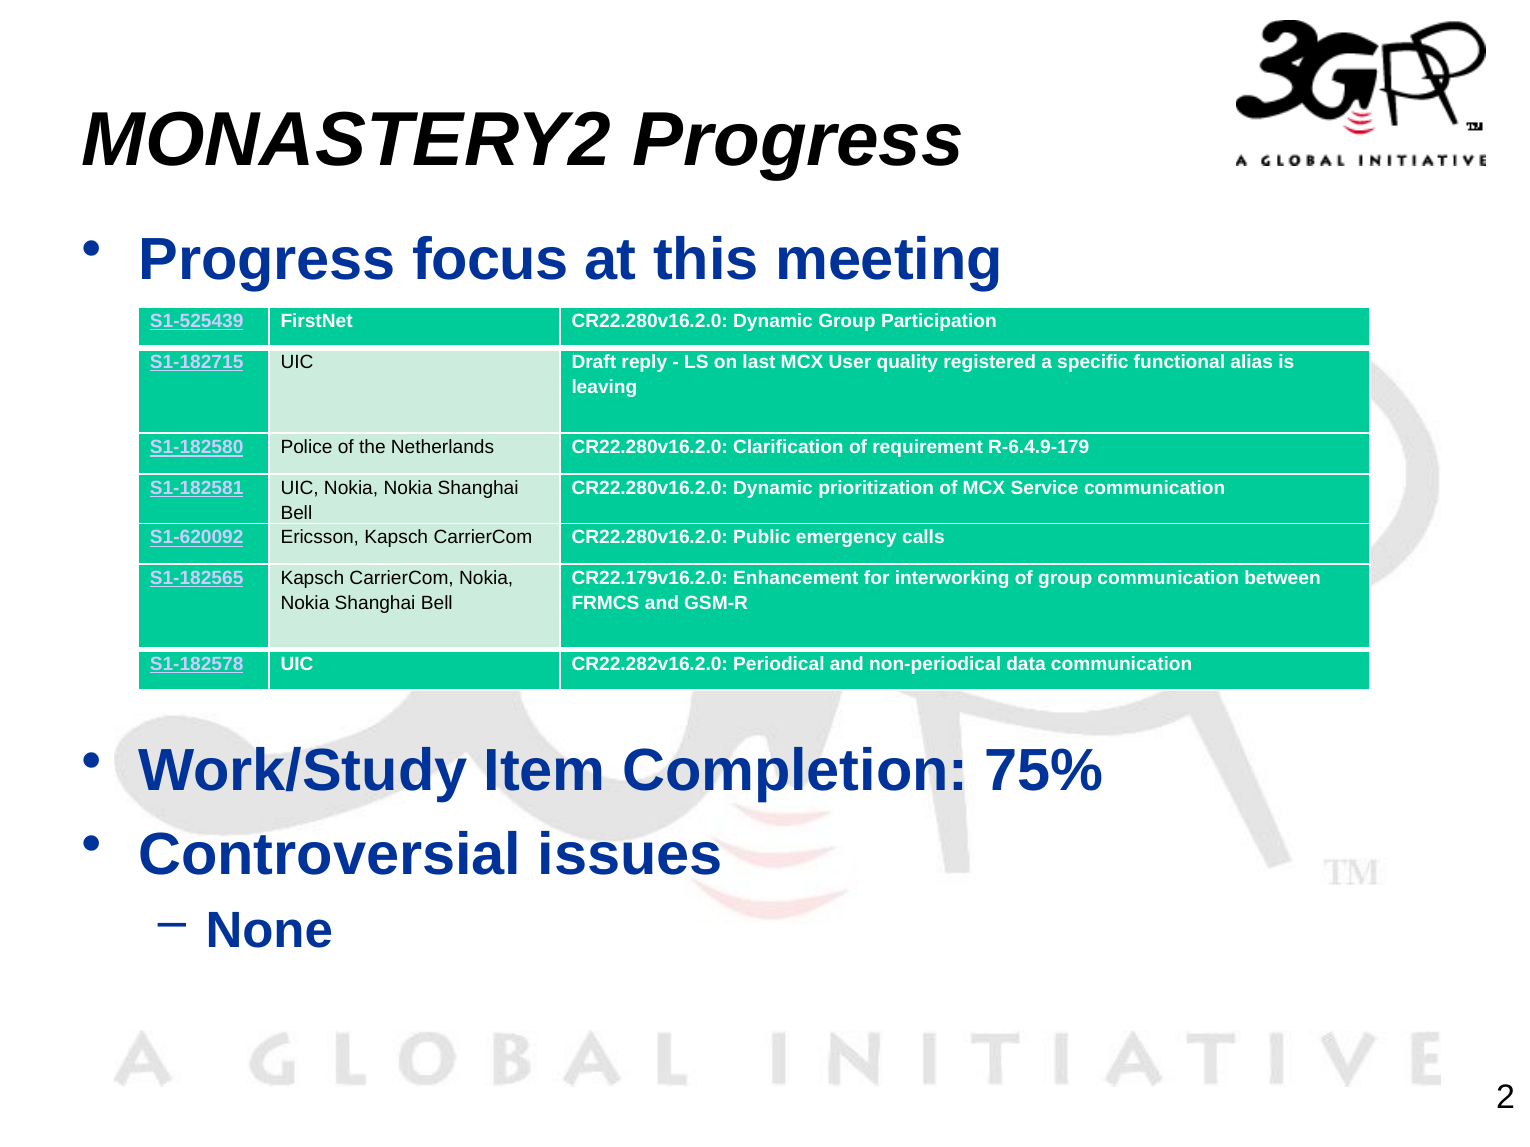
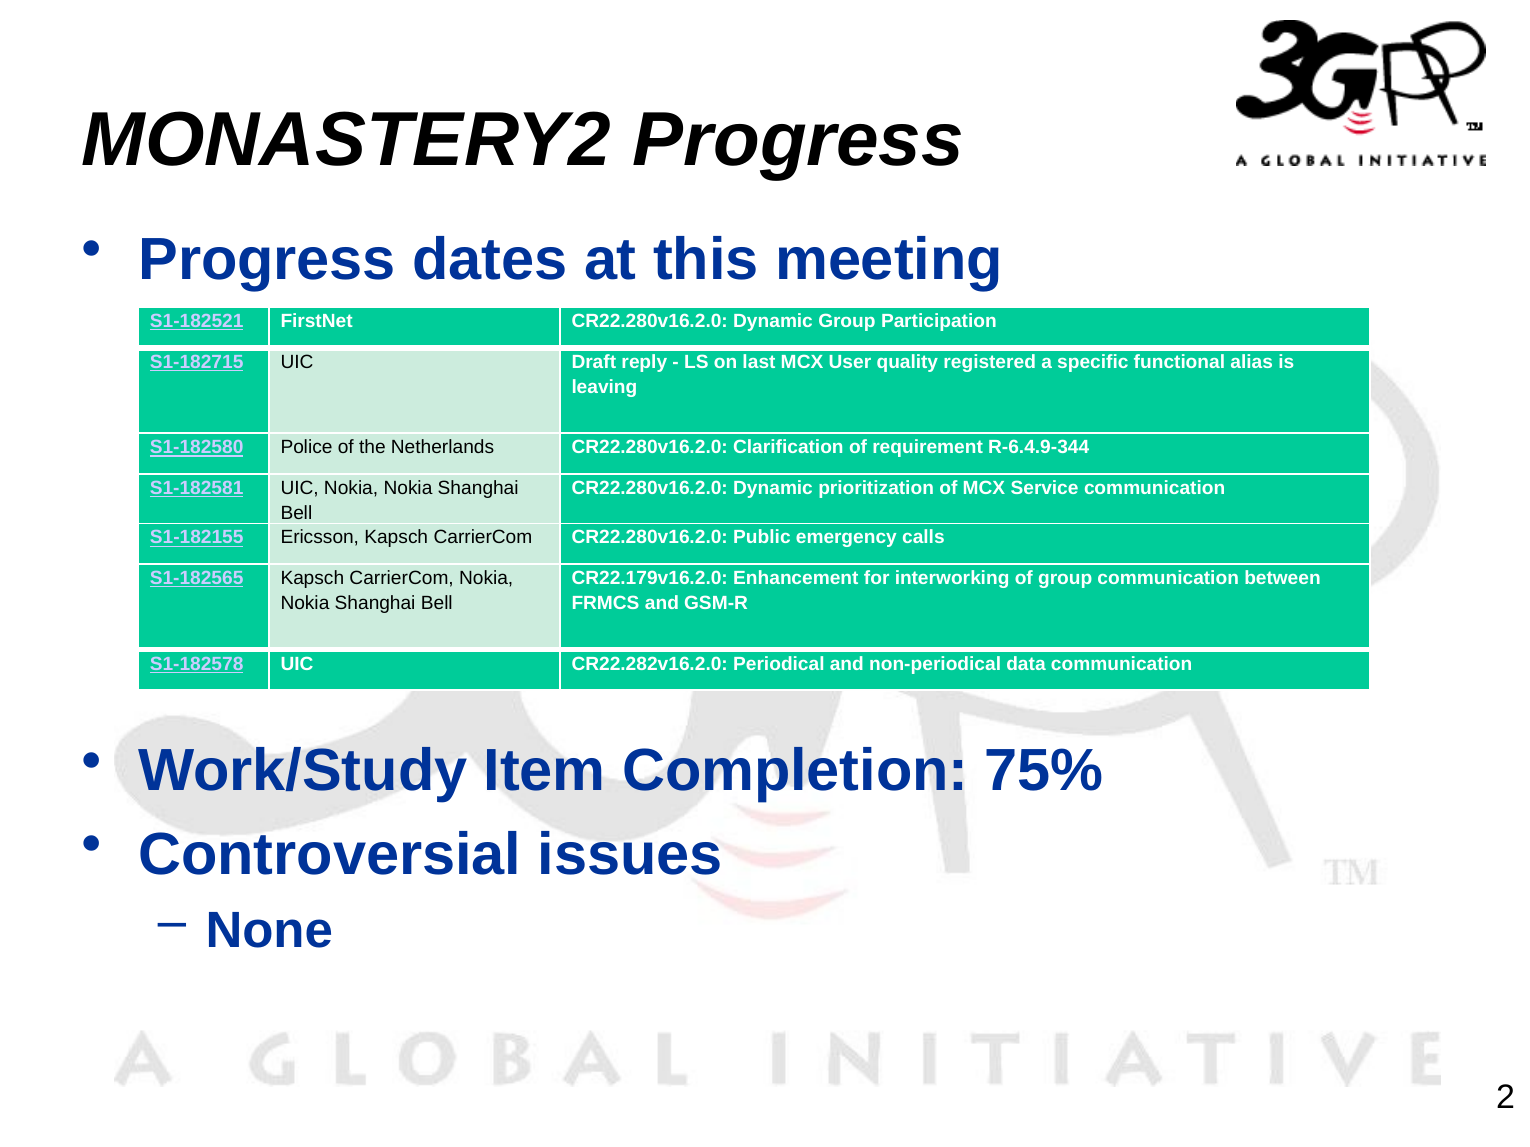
focus: focus -> dates
S1-525439: S1-525439 -> S1-182521
R-6.4.9-179: R-6.4.9-179 -> R-6.4.9-344
S1-620092: S1-620092 -> S1-182155
